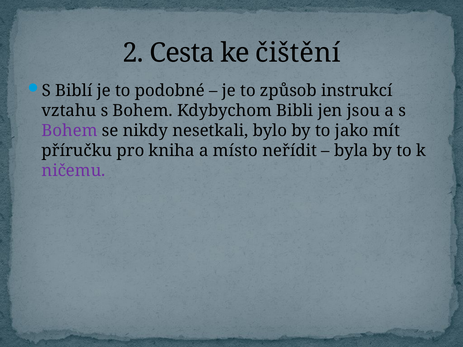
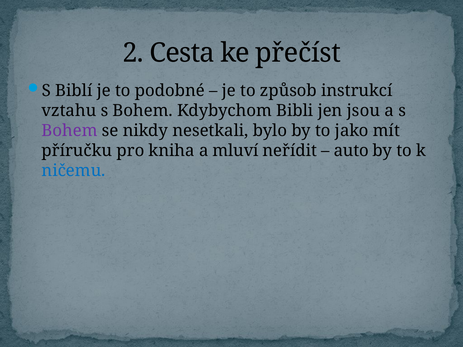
čištění: čištění -> přečíst
místo: místo -> mluví
byla: byla -> auto
ničemu colour: purple -> blue
